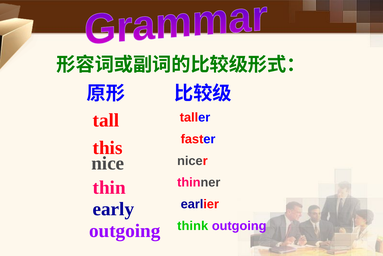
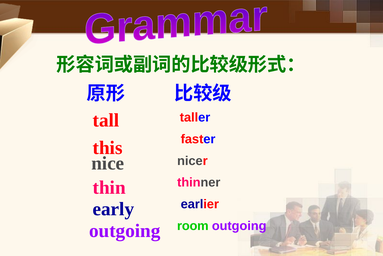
think: think -> room
